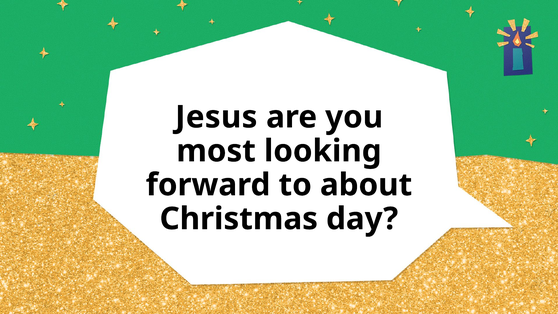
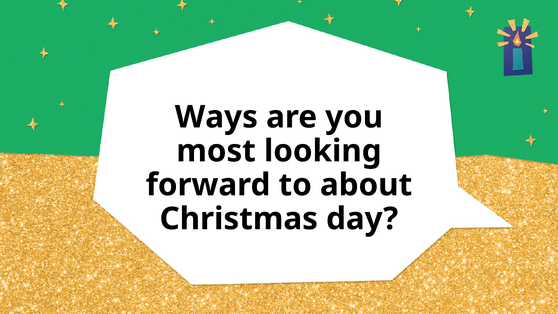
Jesus: Jesus -> Ways
